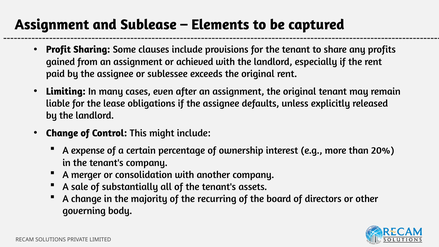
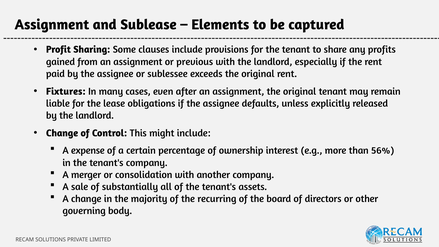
achieved: achieved -> previous
Limiting: Limiting -> Fixtures
20%: 20% -> 56%
